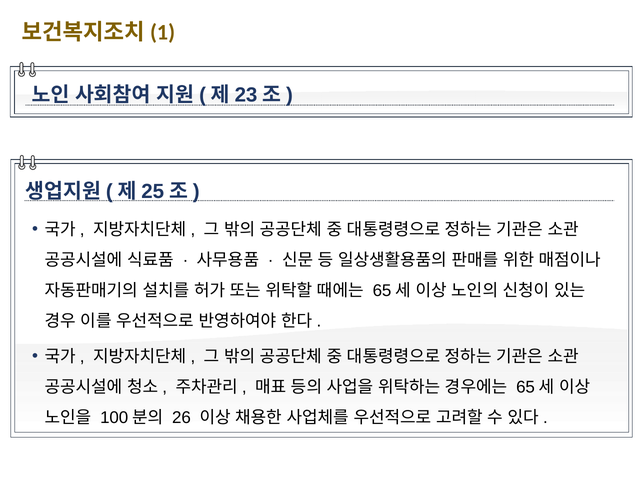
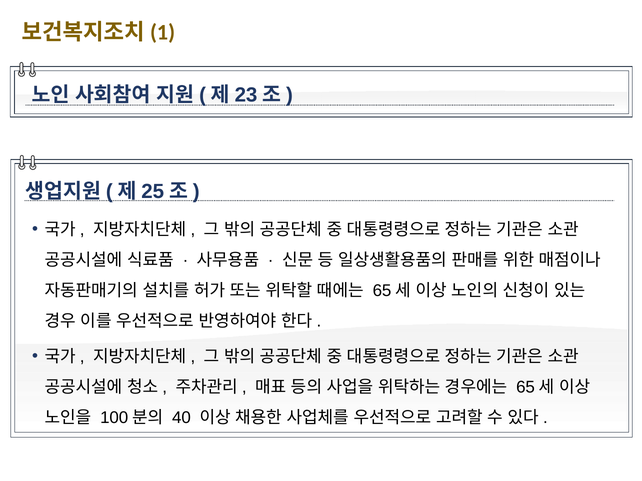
26: 26 -> 40
